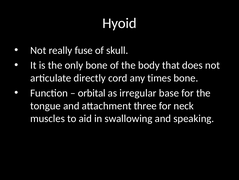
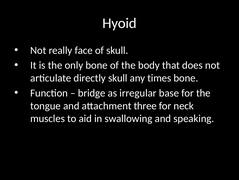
fuse: fuse -> face
directly cord: cord -> skull
orbital: orbital -> bridge
